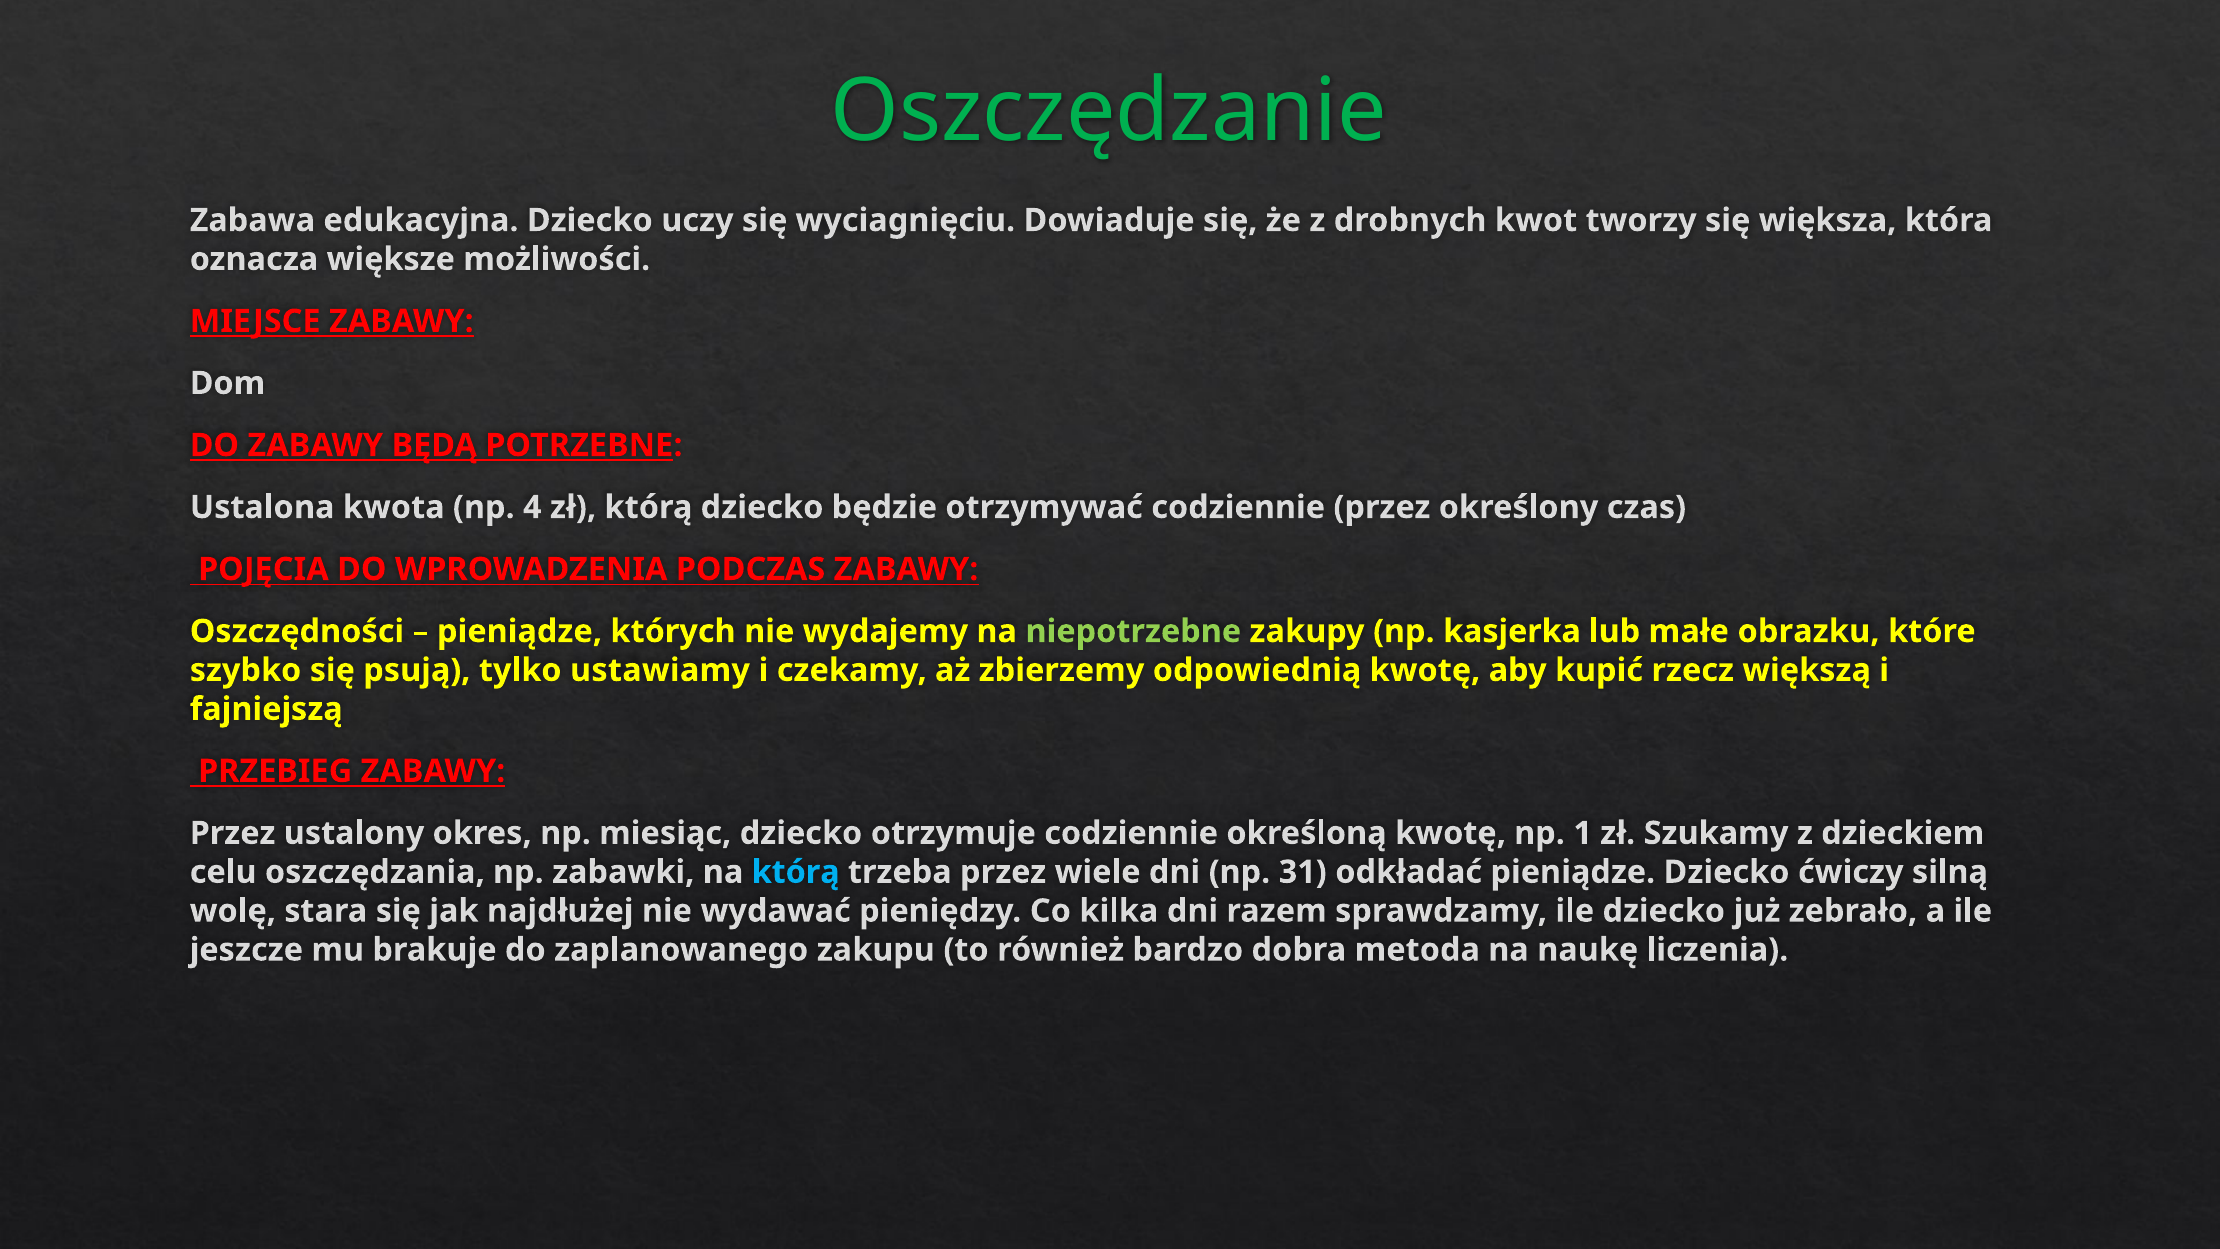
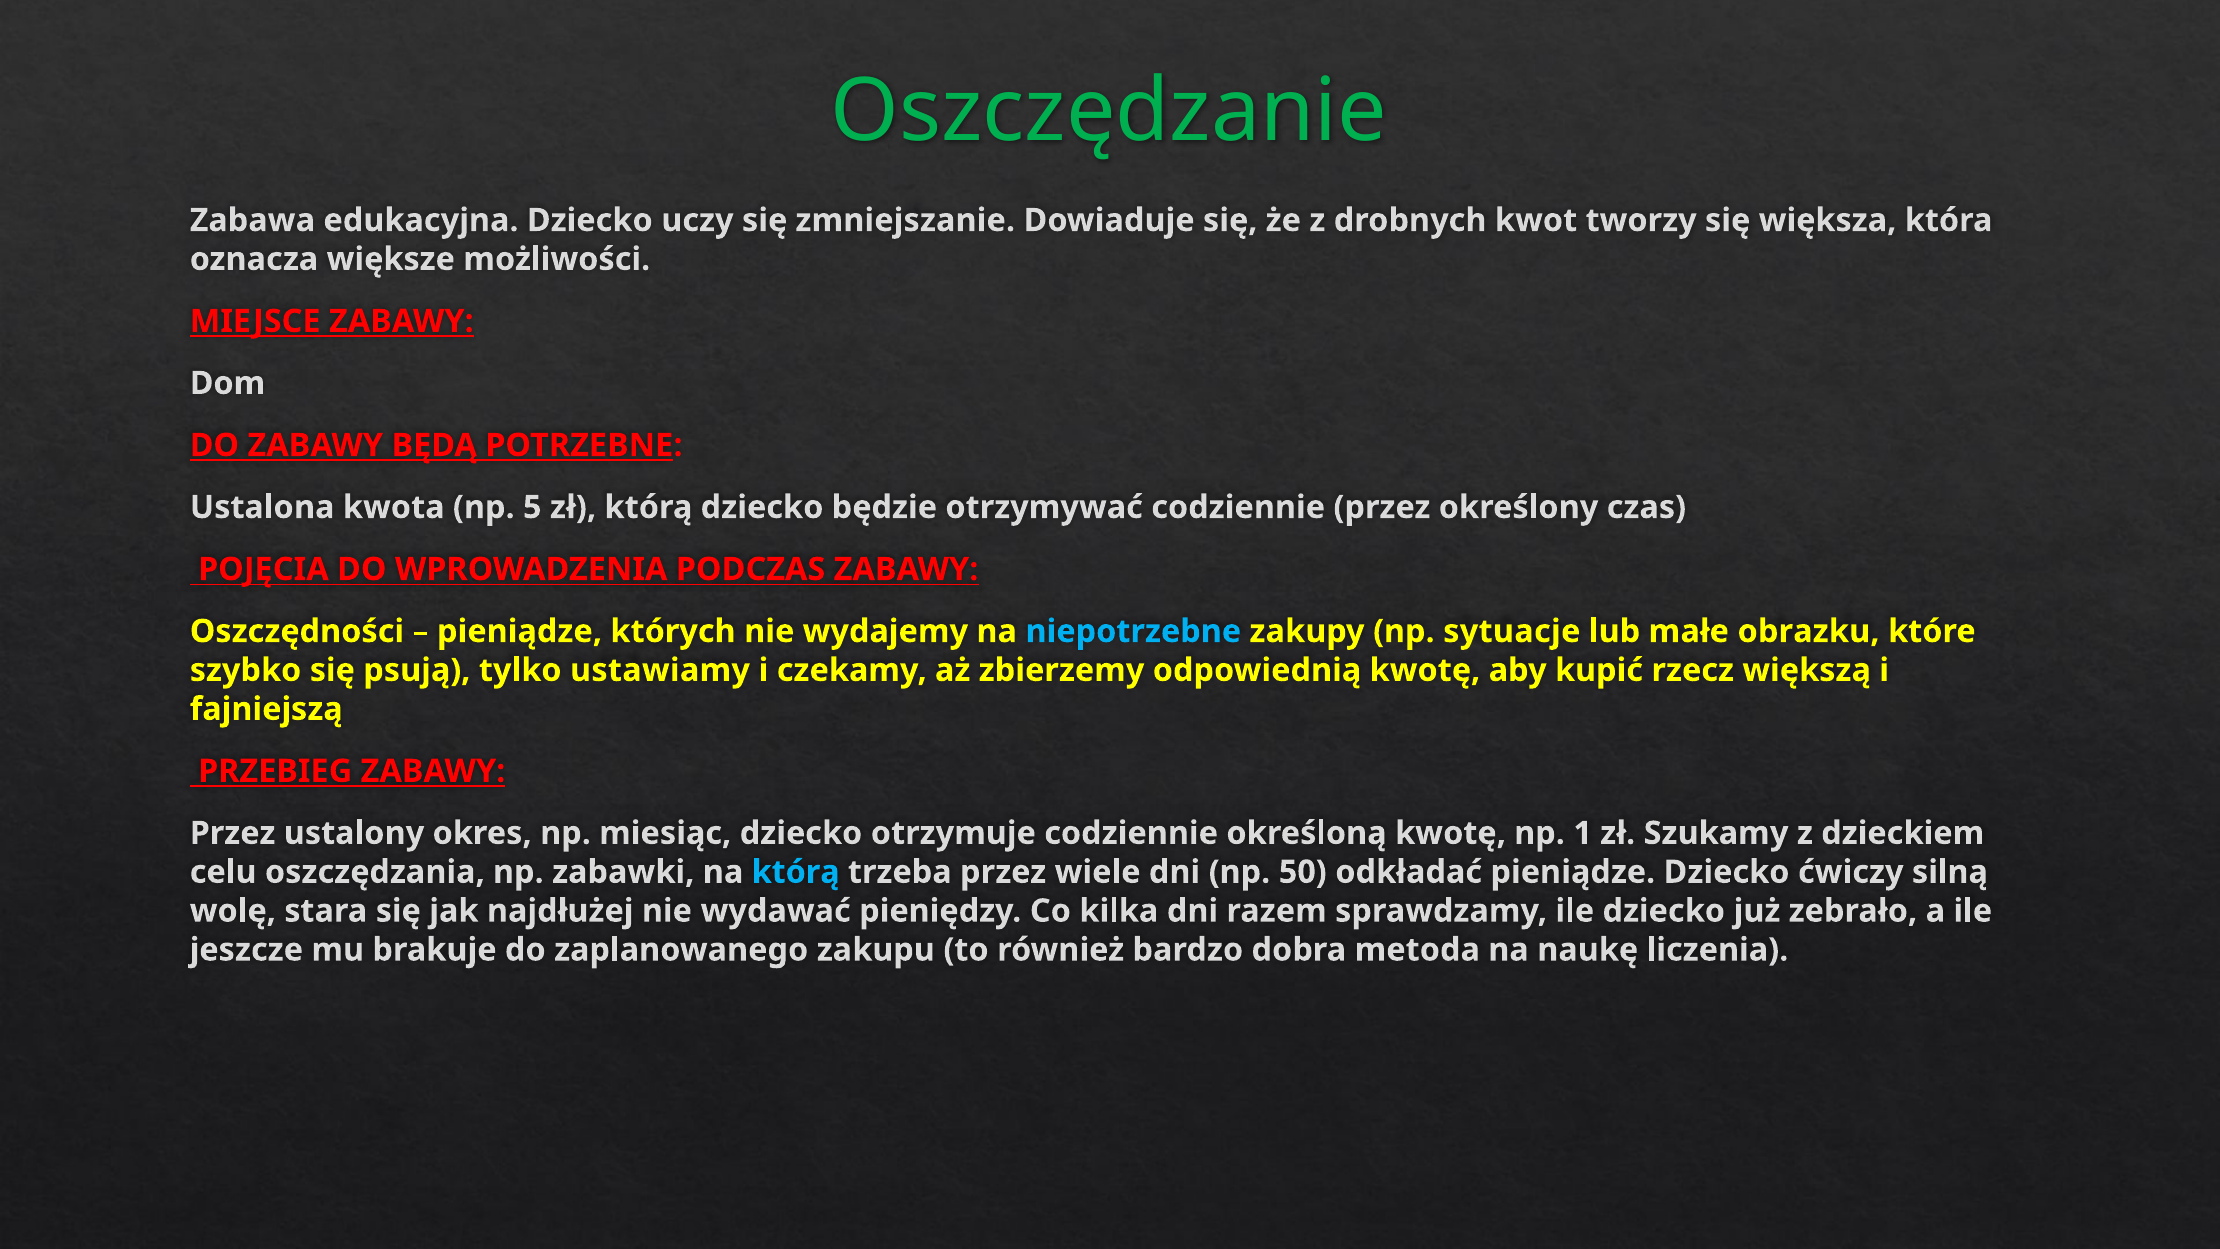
wyciagnięciu: wyciagnięciu -> zmniejszanie
4: 4 -> 5
niepotrzebne colour: light green -> light blue
kasjerka: kasjerka -> sytuacje
31: 31 -> 50
